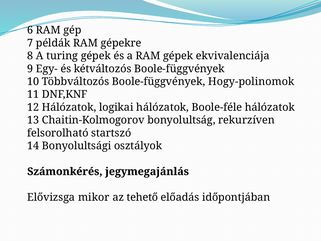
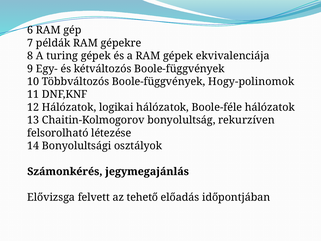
startszó: startszó -> létezése
mikor: mikor -> felvett
